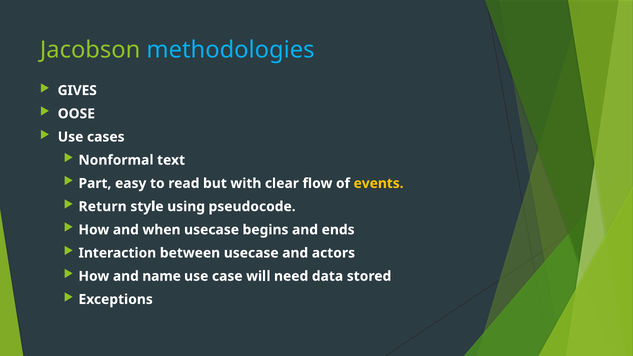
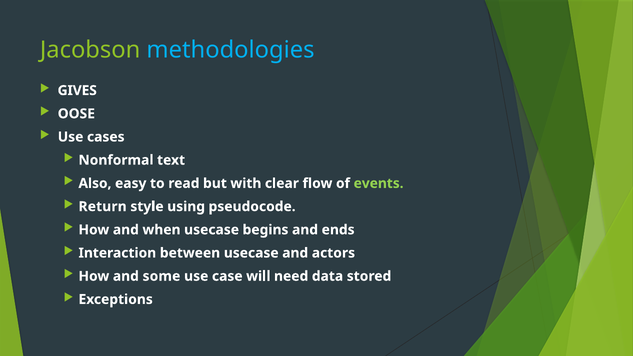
Part: Part -> Also
events colour: yellow -> light green
name: name -> some
